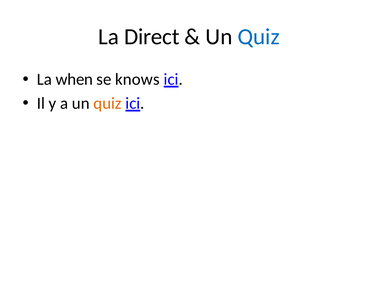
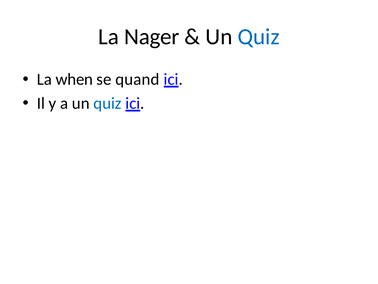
Direct: Direct -> Nager
knows: knows -> quand
quiz at (108, 103) colour: orange -> blue
